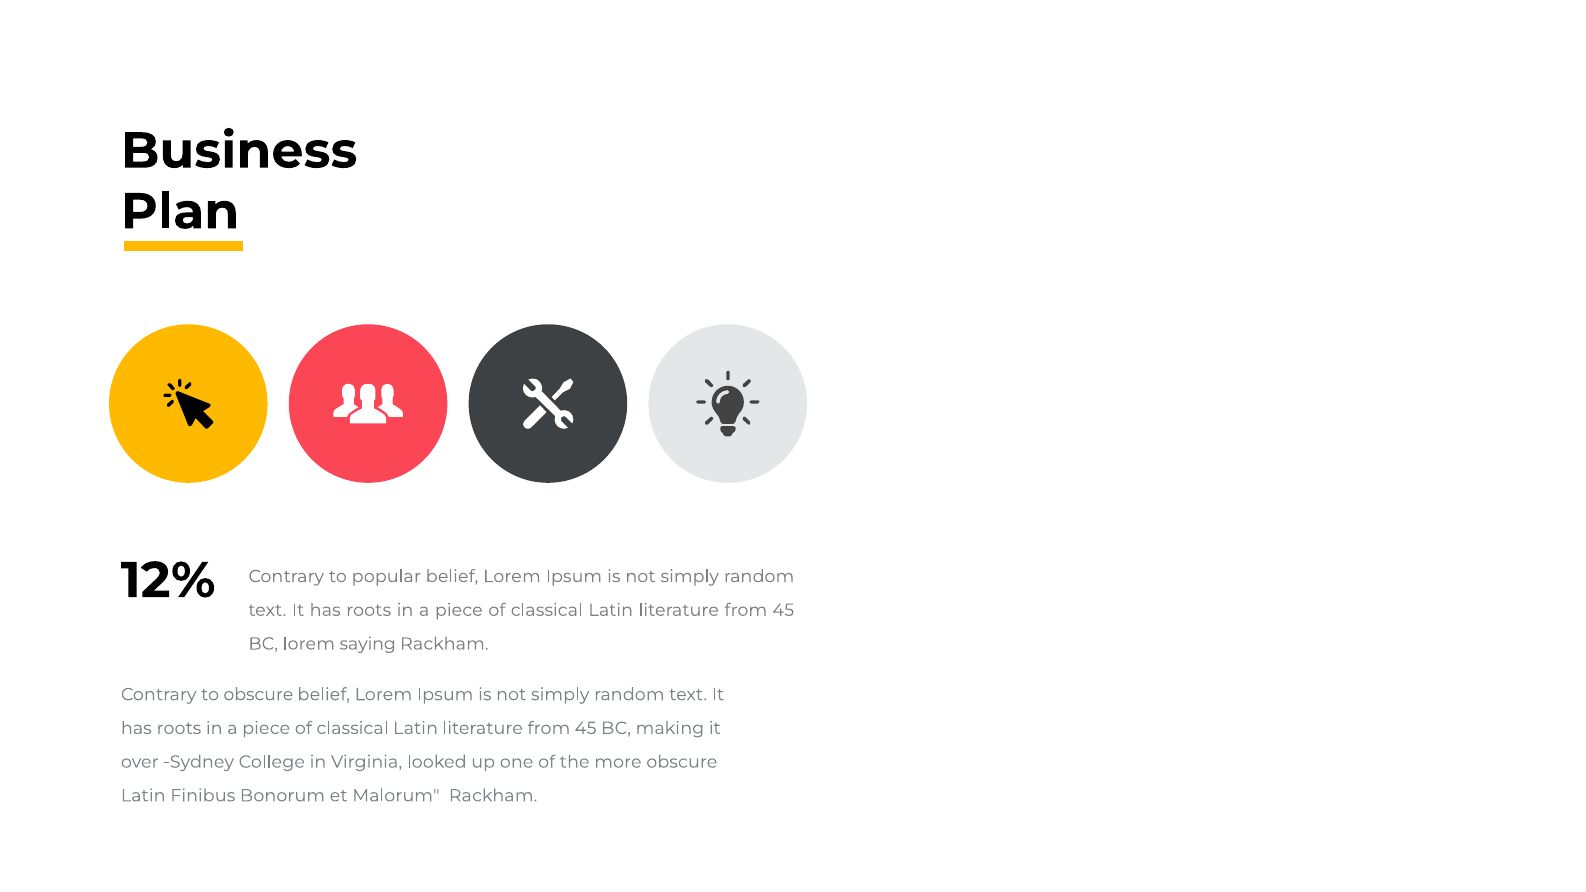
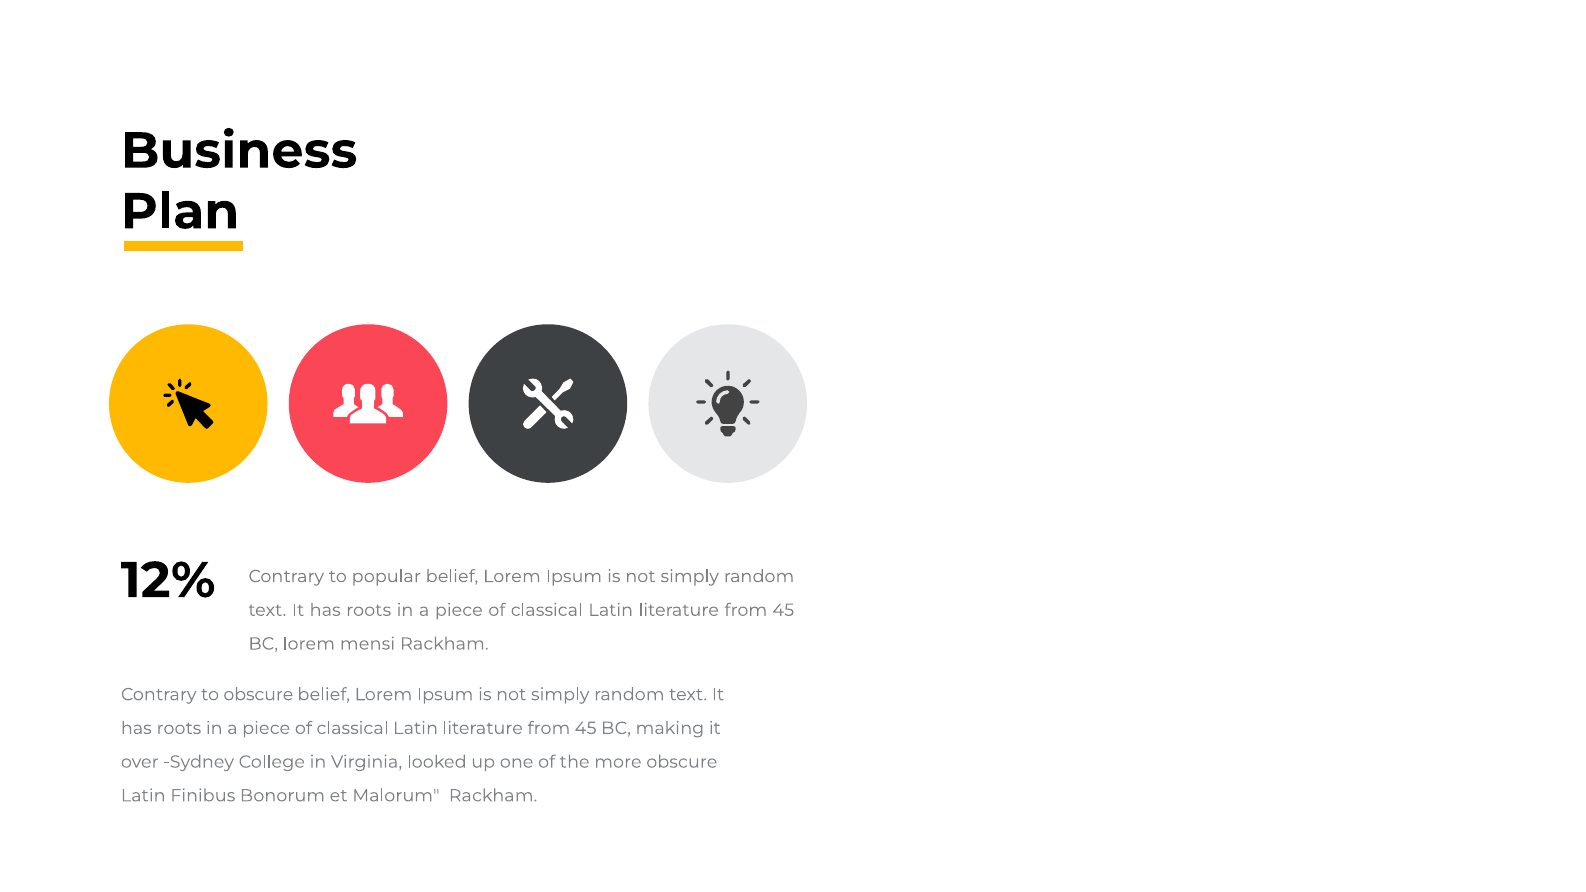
saying: saying -> mensi
